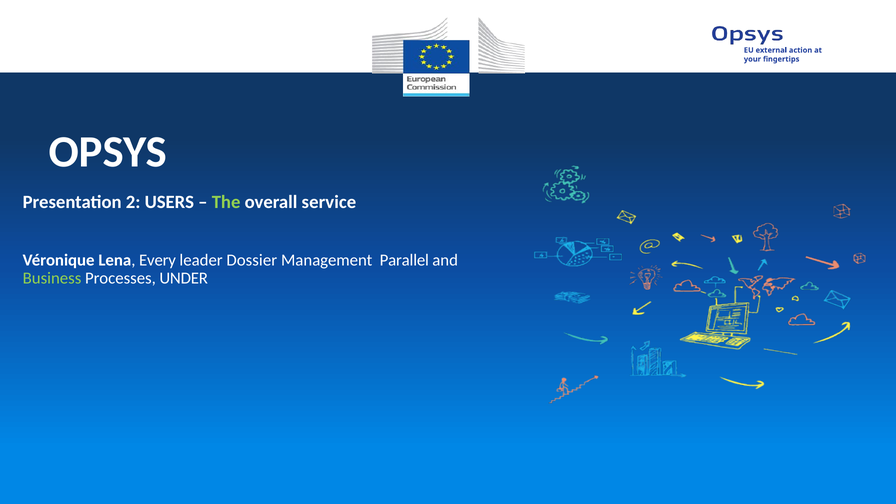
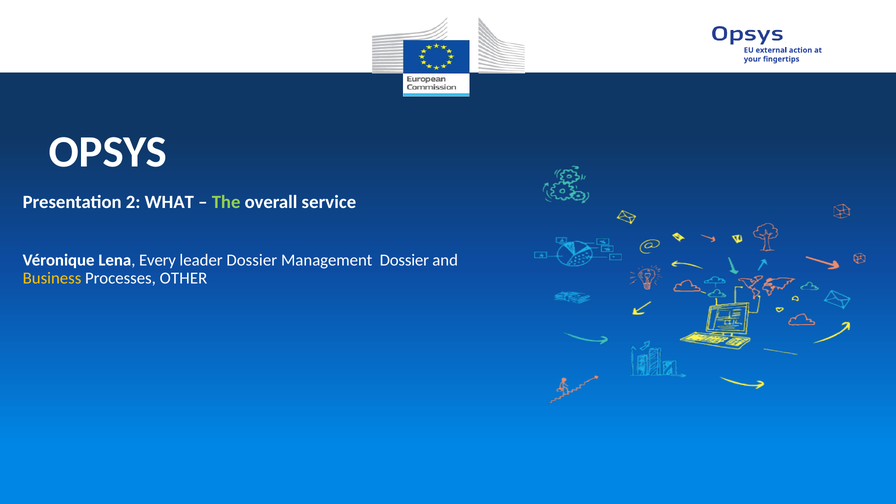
USERS: USERS -> WHAT
Management Parallel: Parallel -> Dossier
Business colour: light green -> yellow
UNDER: UNDER -> OTHER
